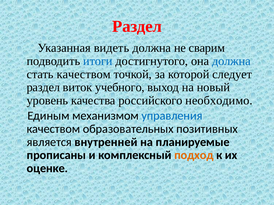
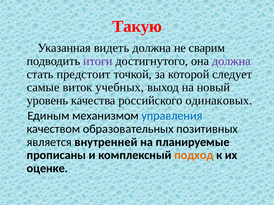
Раздел at (137, 27): Раздел -> Такую
итоги colour: blue -> purple
должна at (231, 61) colour: blue -> purple
стать качеством: качеством -> предстоит
раздел at (43, 88): раздел -> самые
учебного: учебного -> учебных
необходимо: необходимо -> одинаковых
